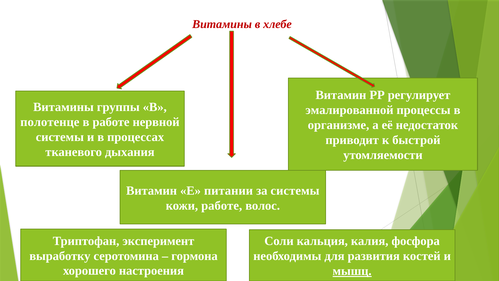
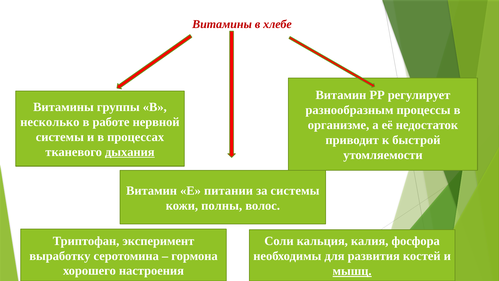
эмалированной: эмалированной -> разнообразным
полотенце: полотенце -> несколько
дыхания underline: none -> present
кожи работе: работе -> полны
